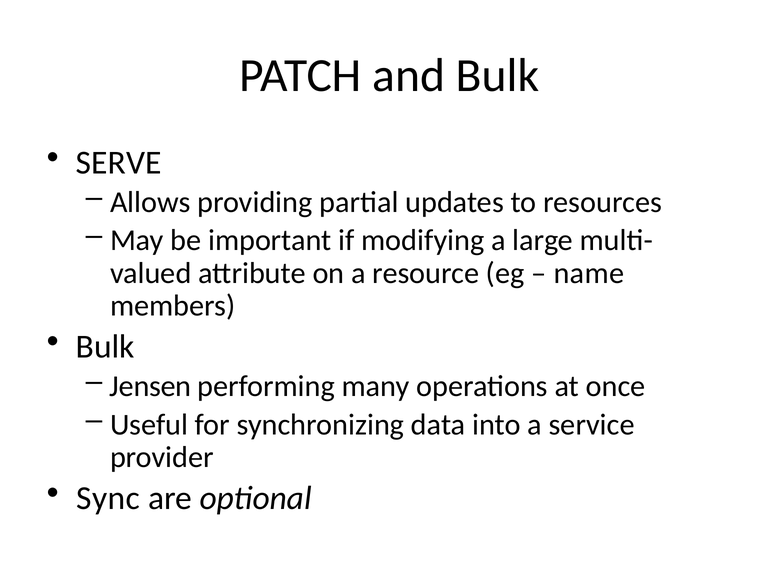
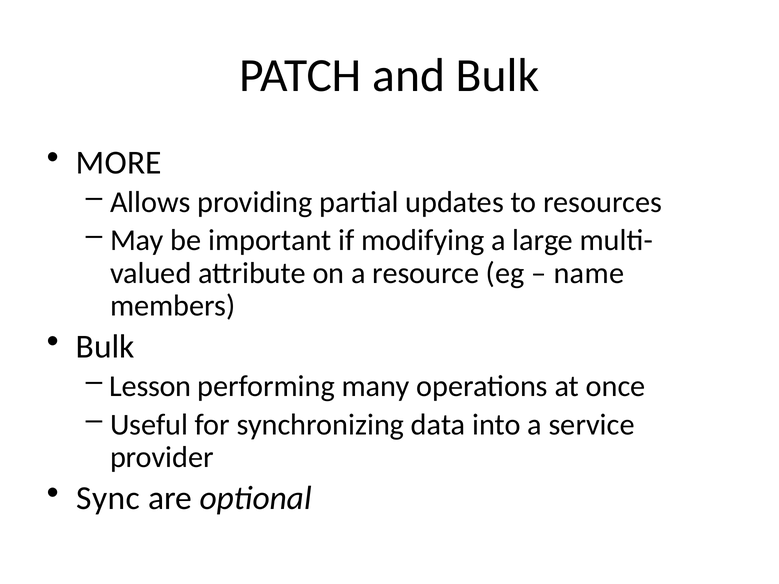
SERVE: SERVE -> MORE
Jensen: Jensen -> Lesson
